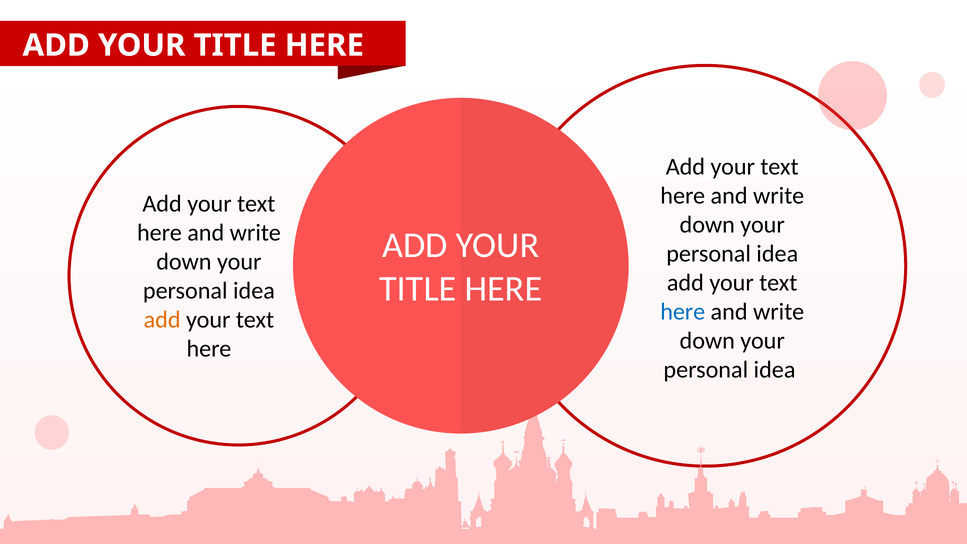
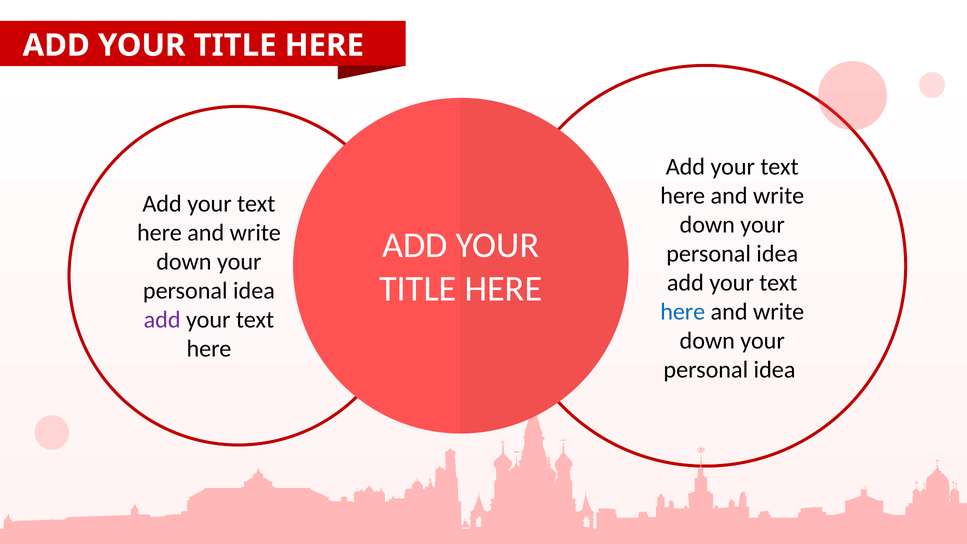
add at (162, 320) colour: orange -> purple
